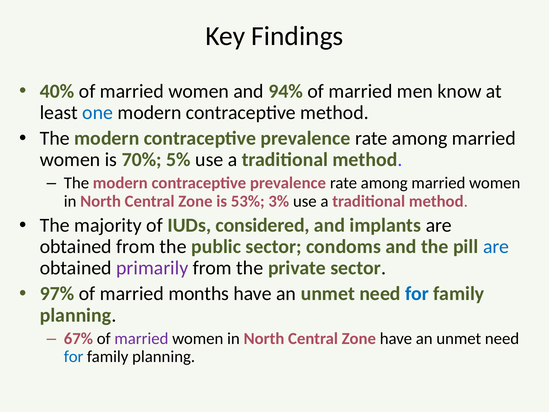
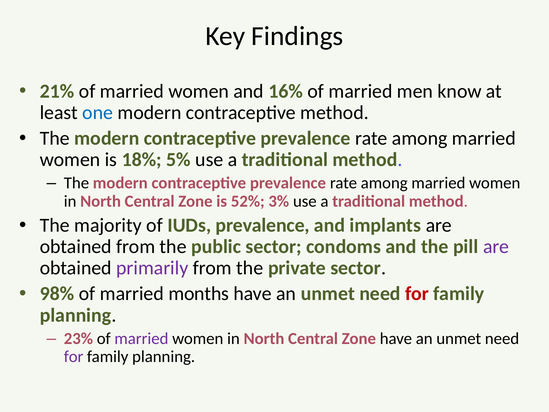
40%: 40% -> 21%
94%: 94% -> 16%
70%: 70% -> 18%
53%: 53% -> 52%
IUDs considered: considered -> prevalence
are at (496, 247) colour: blue -> purple
97%: 97% -> 98%
for at (417, 294) colour: blue -> red
67%: 67% -> 23%
for at (74, 357) colour: blue -> purple
